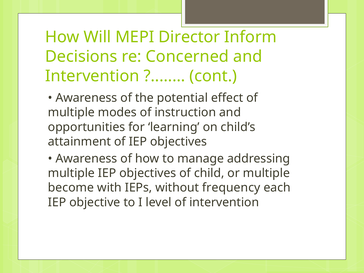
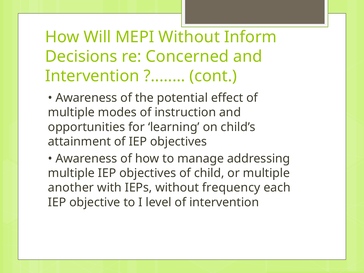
MEPI Director: Director -> Without
become: become -> another
